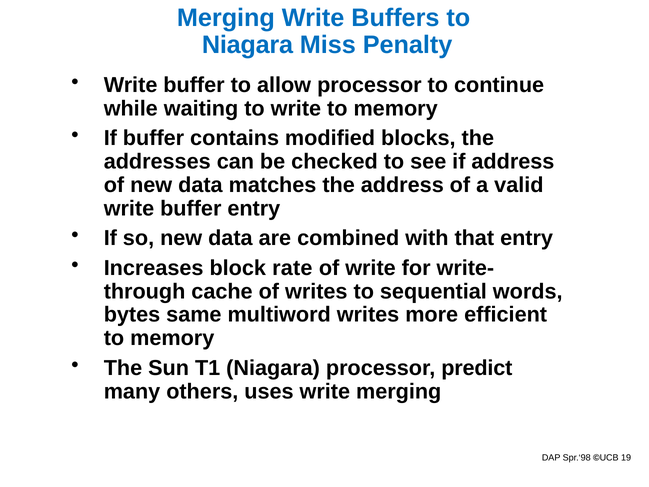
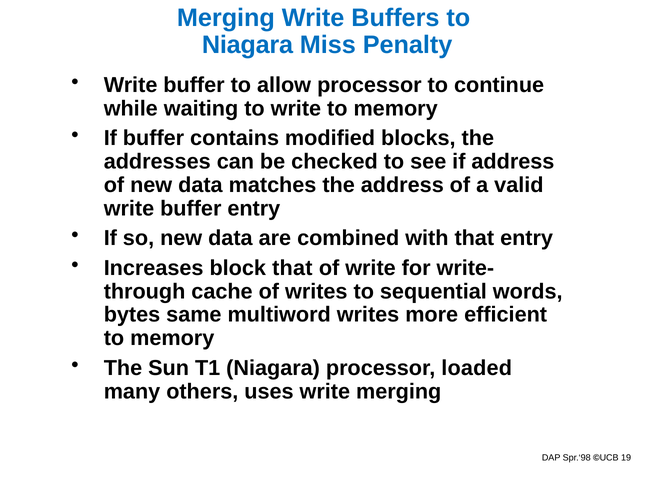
block rate: rate -> that
predict: predict -> loaded
